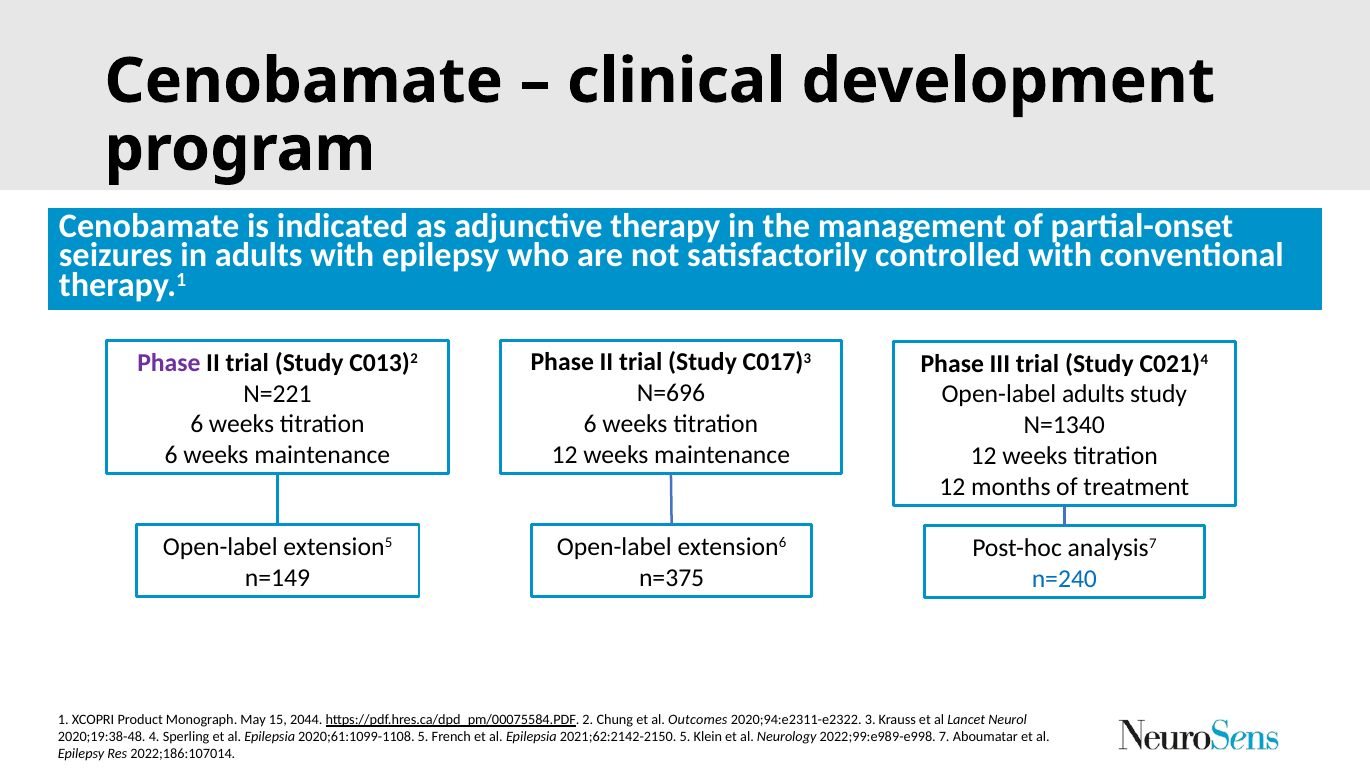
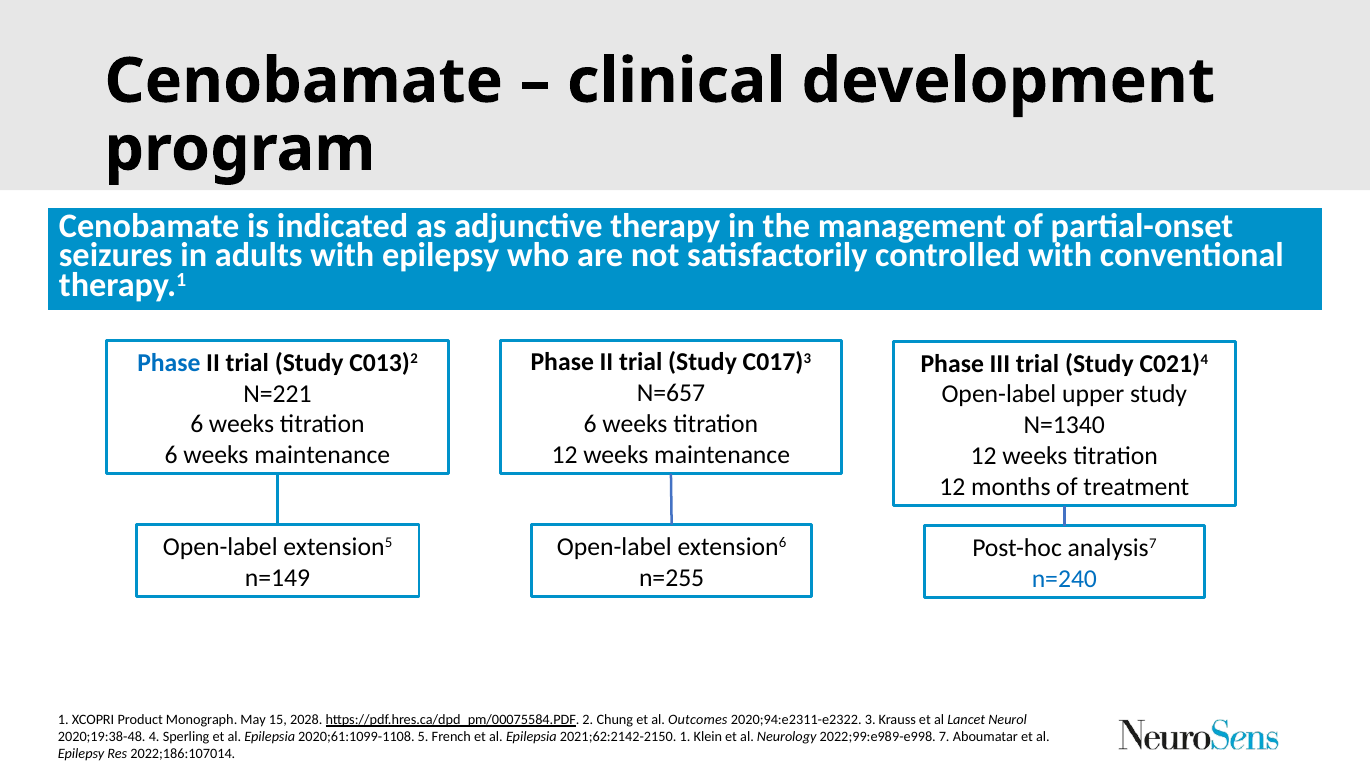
Phase at (169, 363) colour: purple -> blue
N=696: N=696 -> N=657
Open-label adults: adults -> upper
n=375: n=375 -> n=255
2044: 2044 -> 2028
2021;62:2142-2150 5: 5 -> 1
